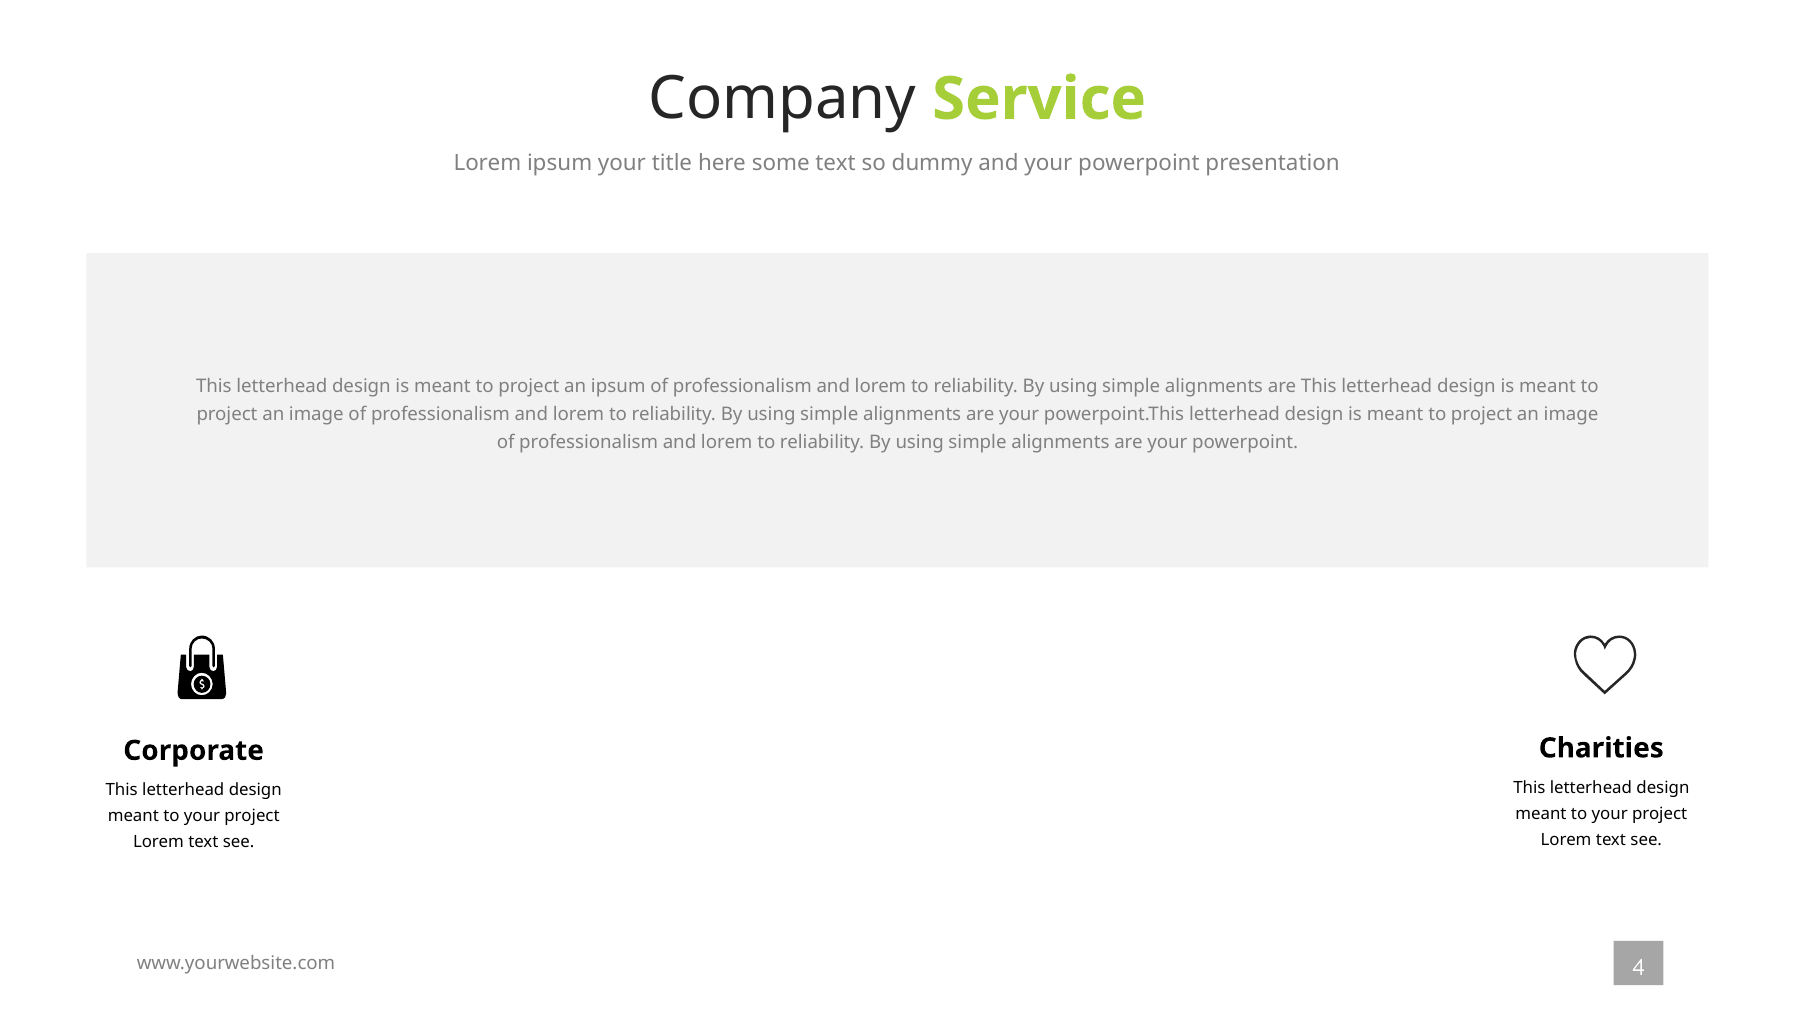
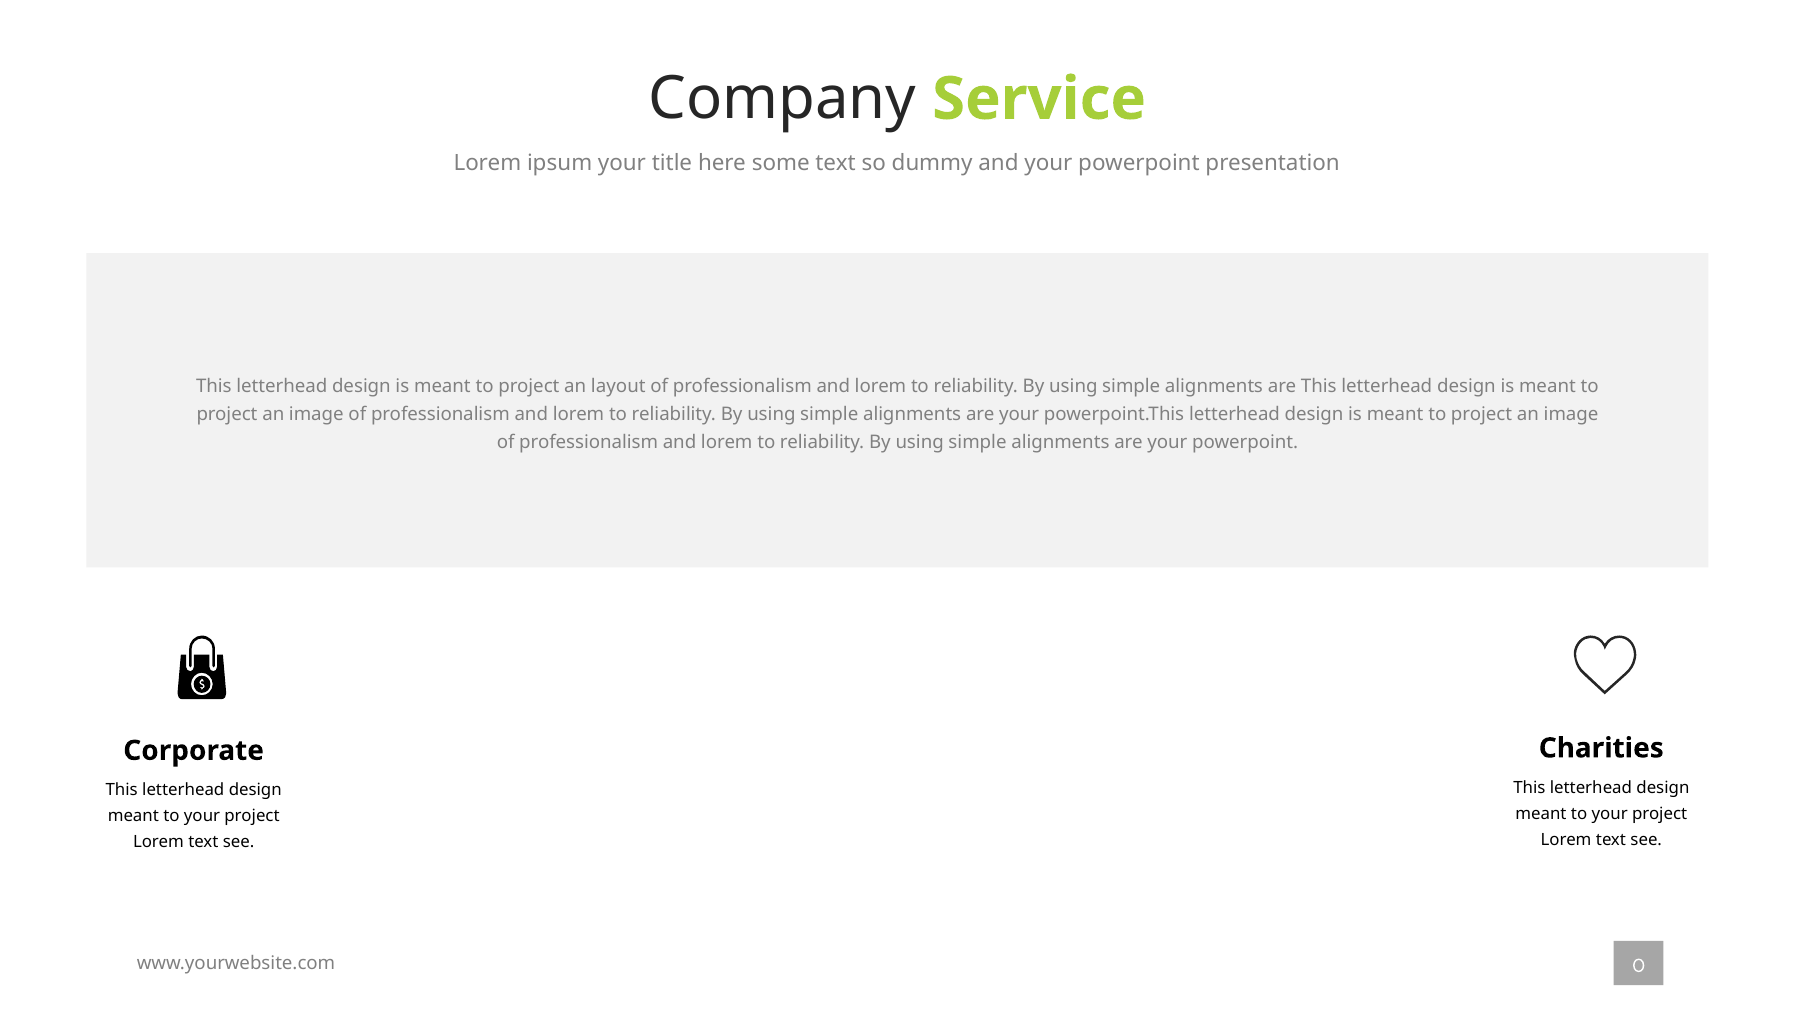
an ipsum: ipsum -> layout
4: 4 -> 0
